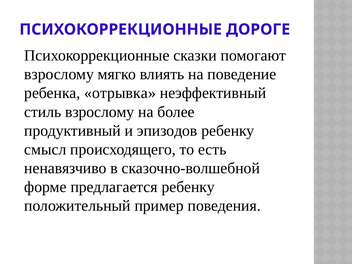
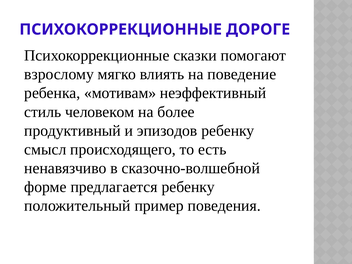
отрывка: отрывка -> мотивам
стиль взрослому: взрослому -> человеком
